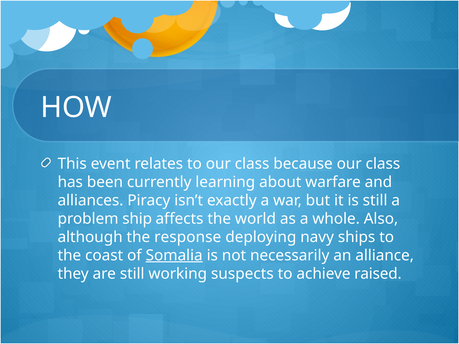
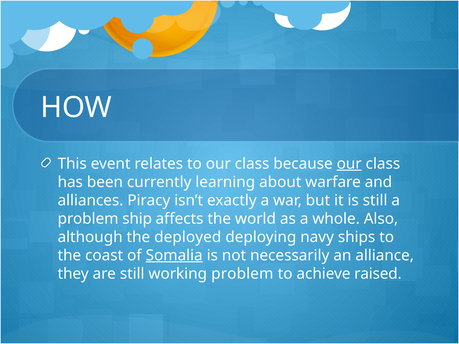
our at (349, 164) underline: none -> present
response: response -> deployed
working suspects: suspects -> problem
